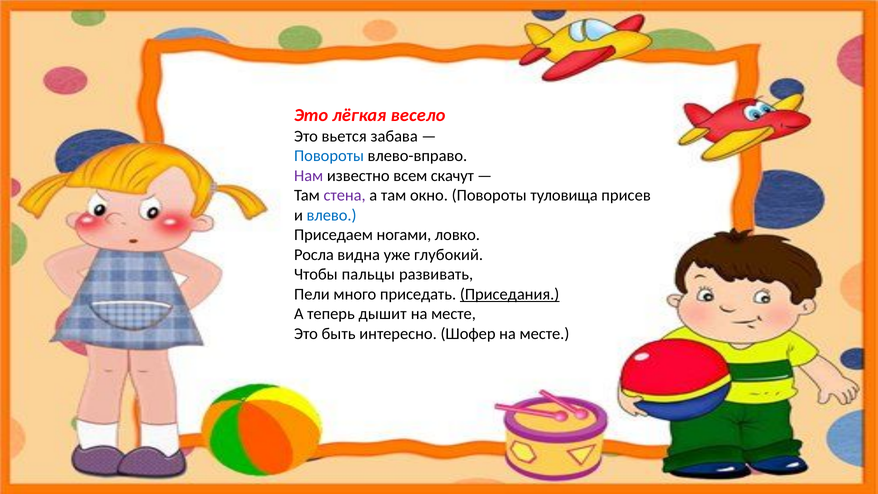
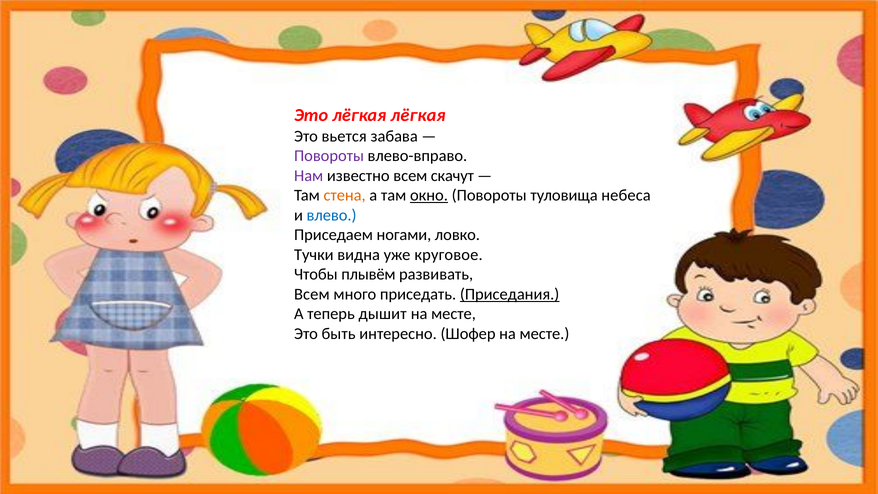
лёгкая весело: весело -> лёгкая
Повороты at (329, 156) colour: blue -> purple
стена colour: purple -> orange
окно underline: none -> present
присев: присев -> небеса
Росла: Росла -> Тучки
глубокий: глубокий -> круговое
пальцы: пальцы -> плывём
Пели at (312, 294): Пели -> Всем
